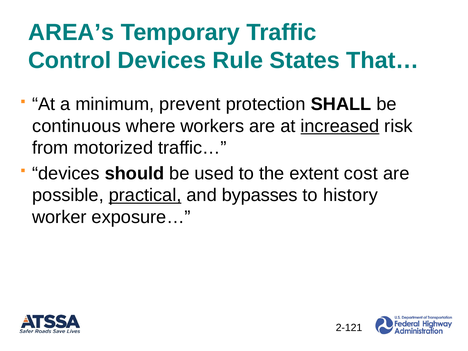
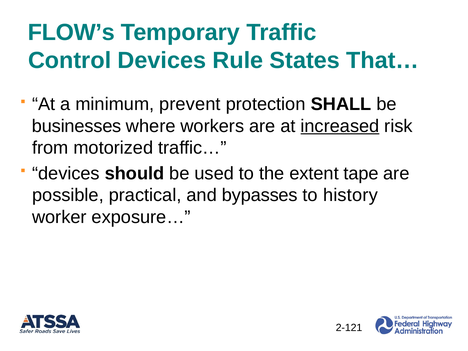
AREA’s: AREA’s -> FLOW’s
continuous: continuous -> businesses
cost: cost -> tape
practical underline: present -> none
